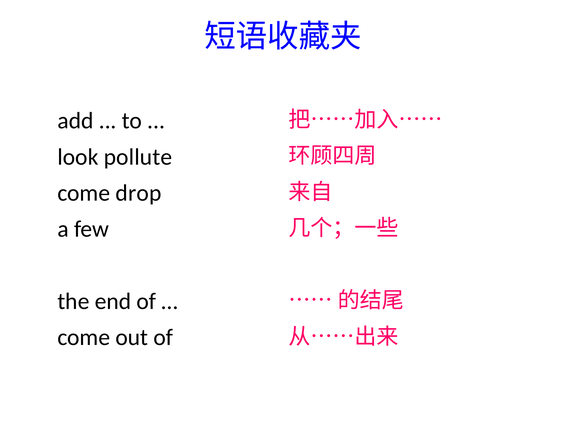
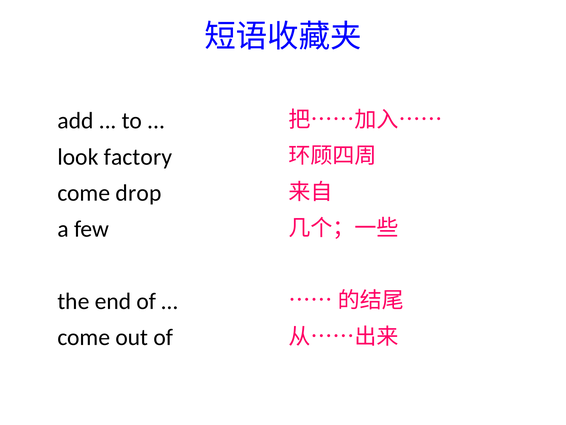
pollute: pollute -> factory
